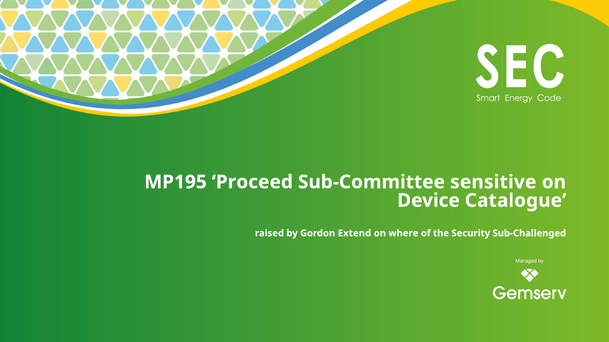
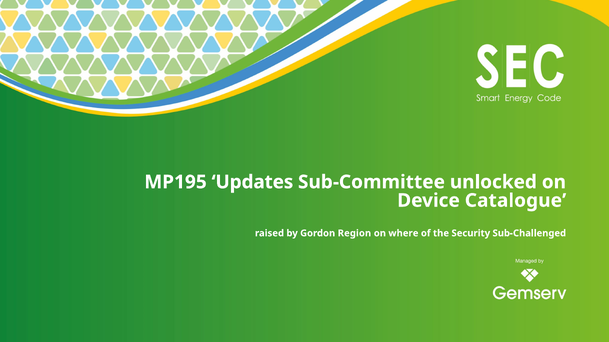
Proceed: Proceed -> Updates
sensitive: sensitive -> unlocked
Extend: Extend -> Region
